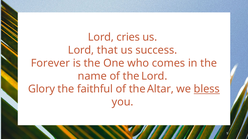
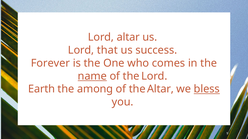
Lord cries: cries -> altar
name underline: none -> present
Glory: Glory -> Earth
faithful: faithful -> among
